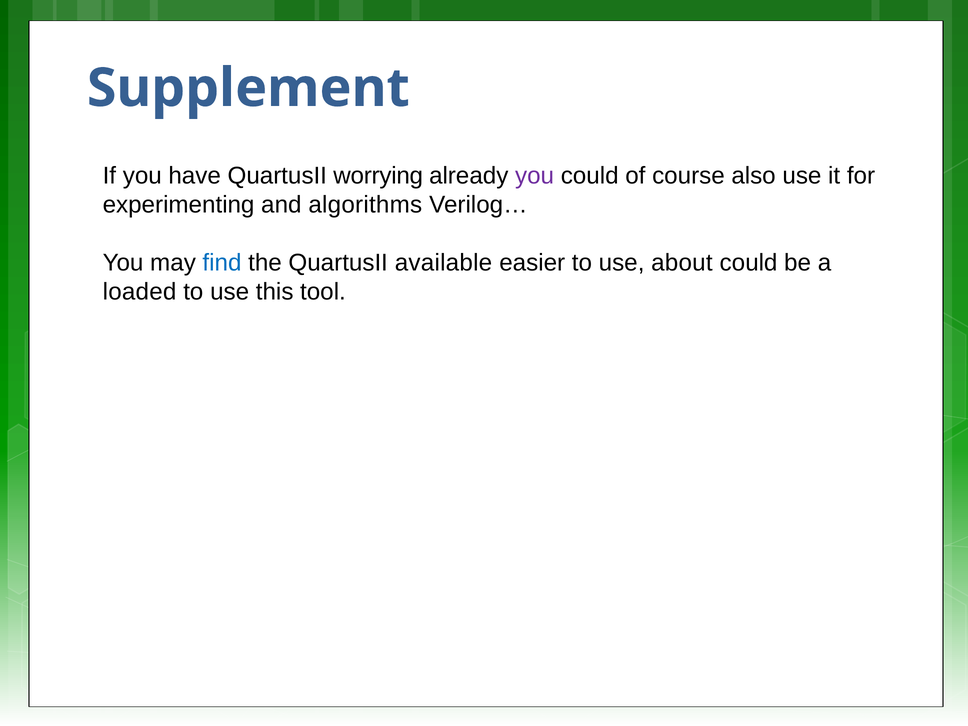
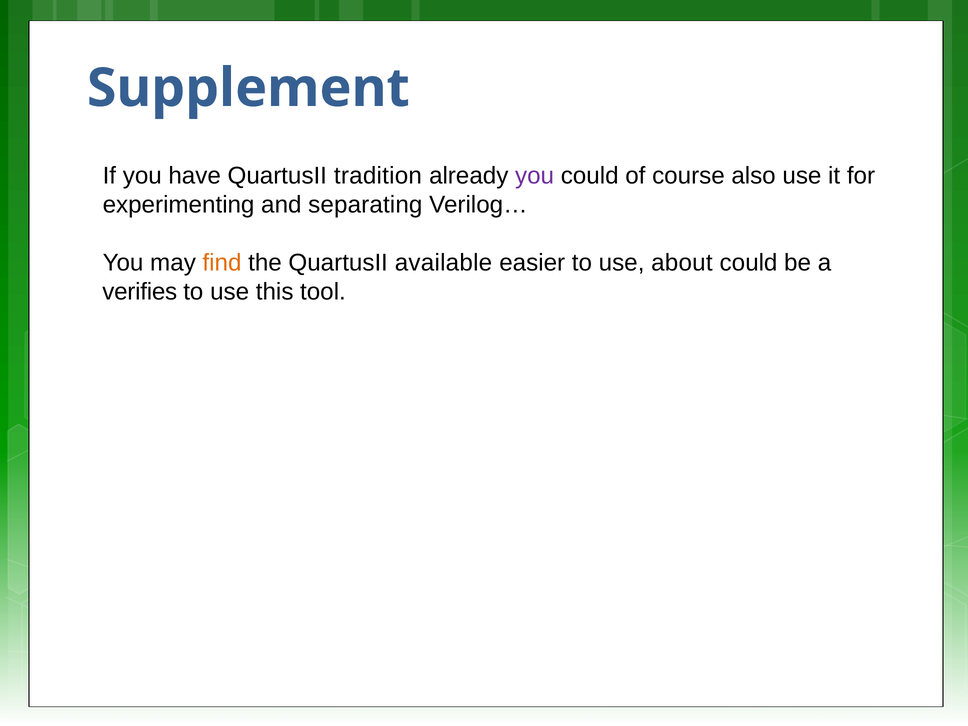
worrying: worrying -> tradition
algorithms: algorithms -> separating
find colour: blue -> orange
loaded: loaded -> verifies
